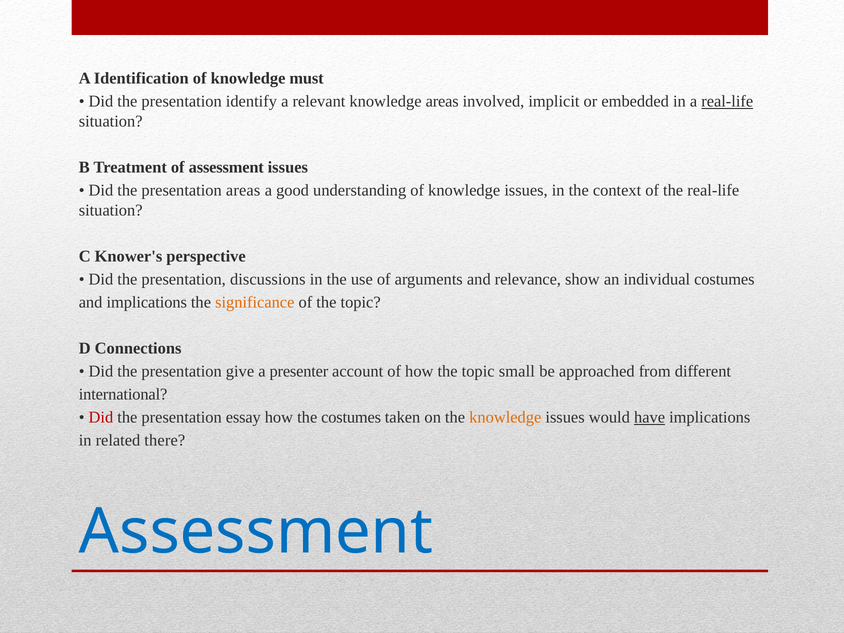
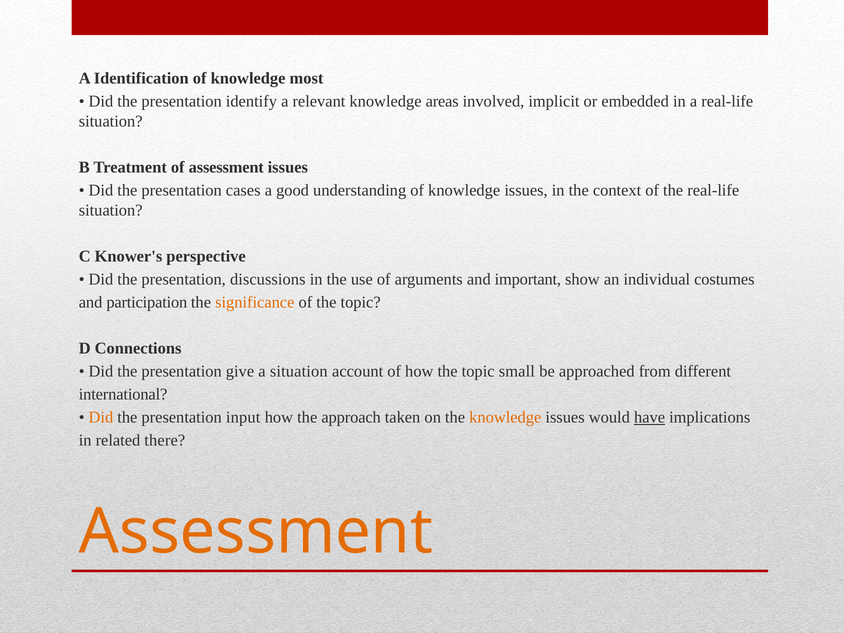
must: must -> most
real-life at (727, 102) underline: present -> none
presentation areas: areas -> cases
relevance: relevance -> important
and implications: implications -> participation
a presenter: presenter -> situation
Did at (101, 417) colour: red -> orange
essay: essay -> input
the costumes: costumes -> approach
Assessment at (256, 532) colour: blue -> orange
